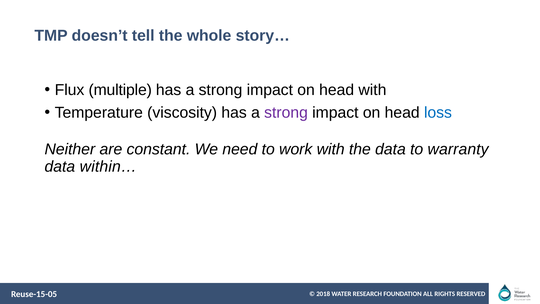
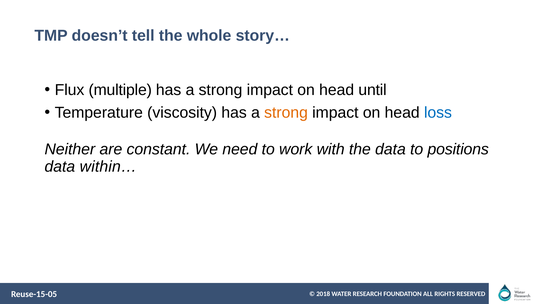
head with: with -> until
strong at (286, 113) colour: purple -> orange
warranty: warranty -> positions
